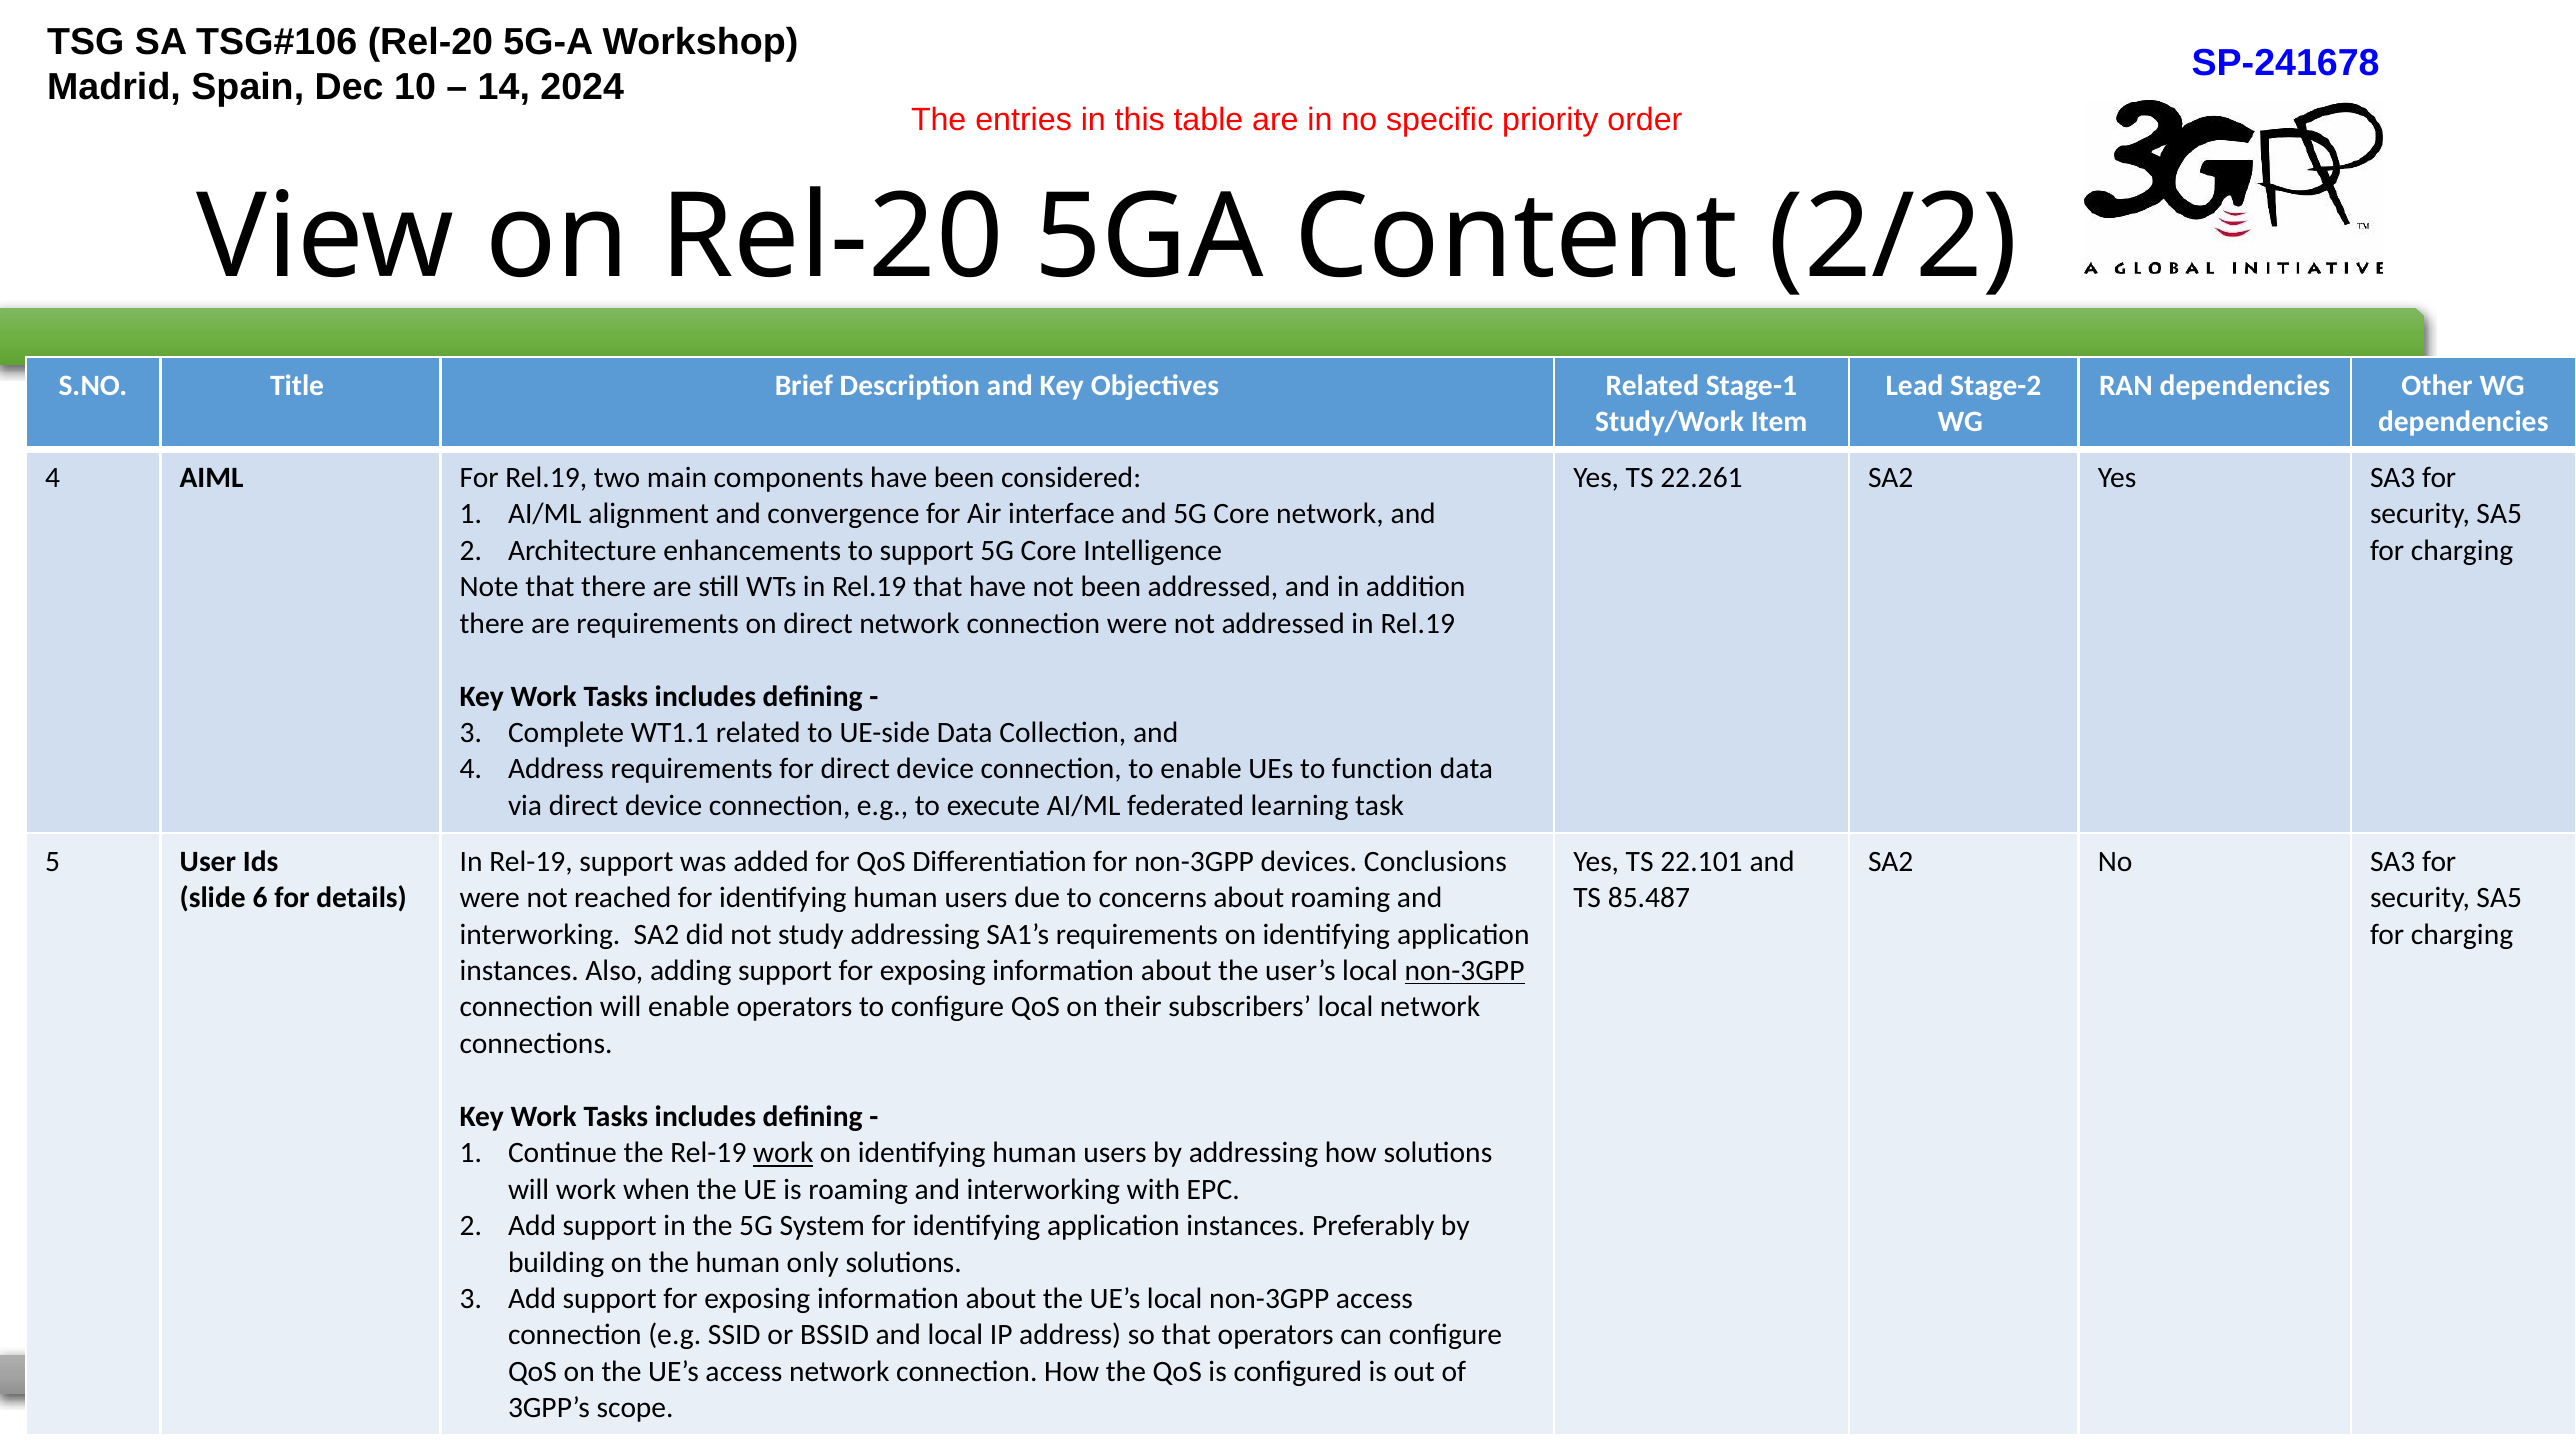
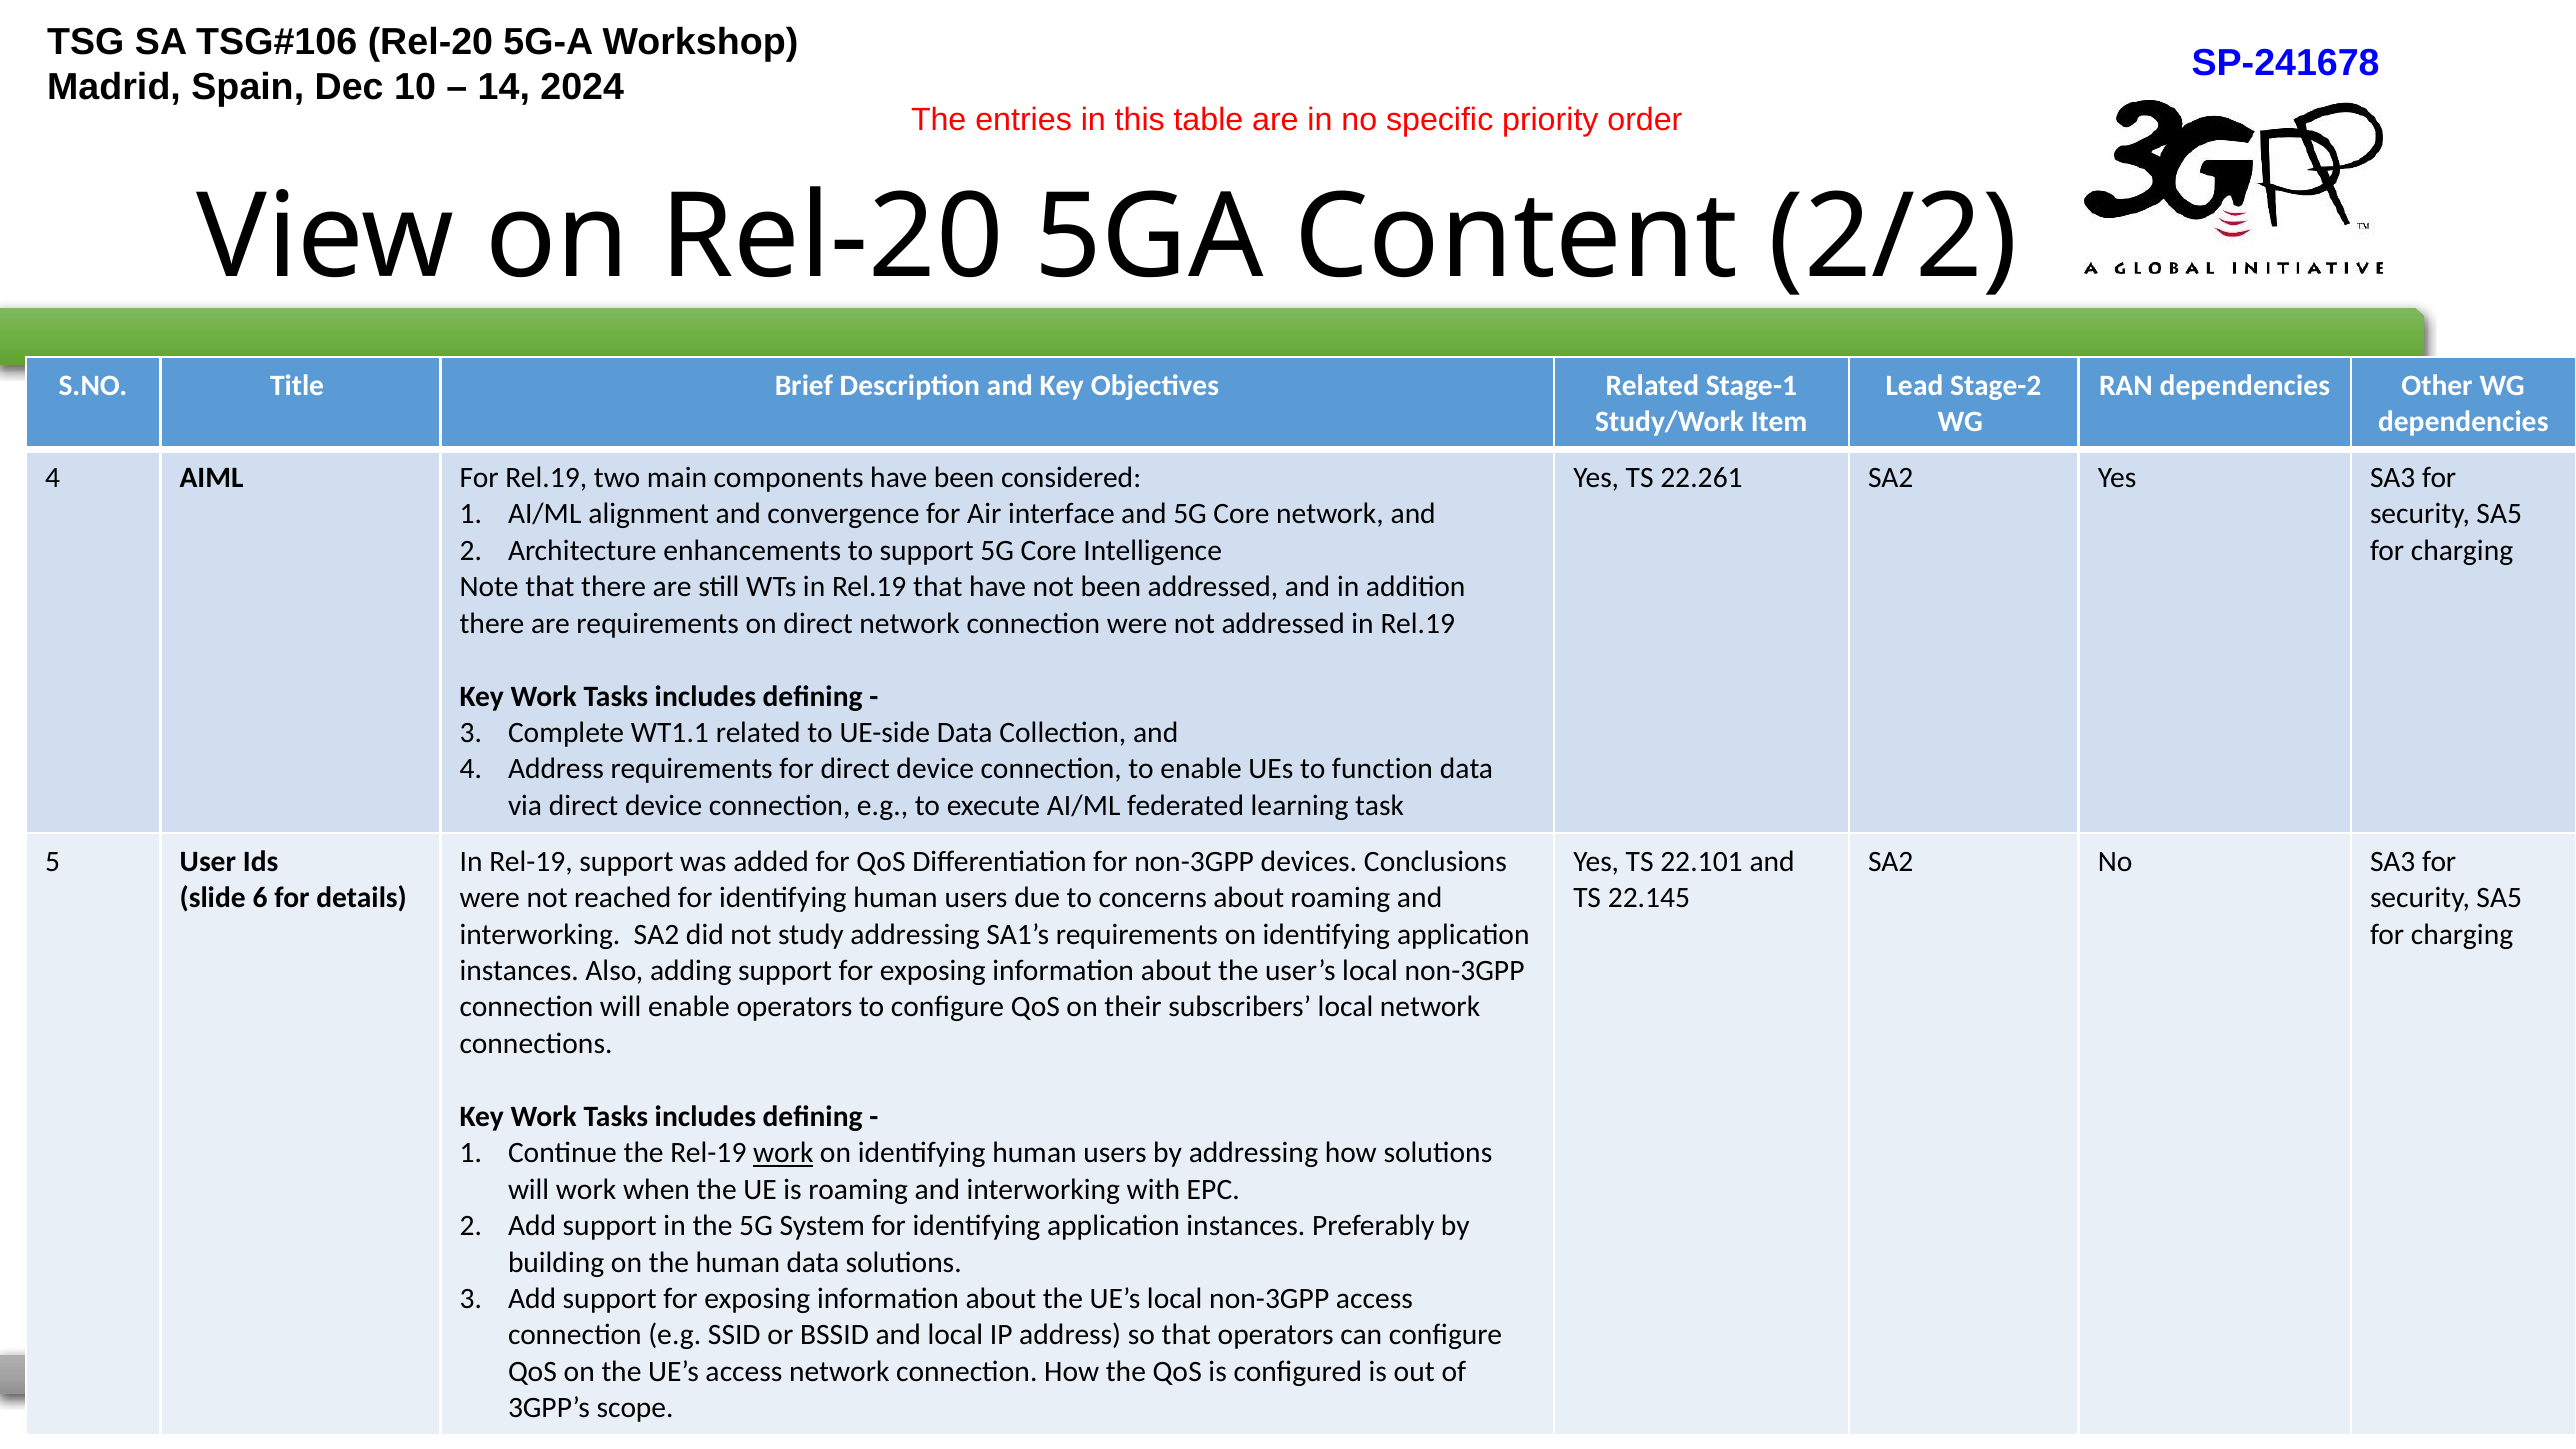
85.487: 85.487 -> 22.145
non-3GPP at (1465, 971) underline: present -> none
human only: only -> data
